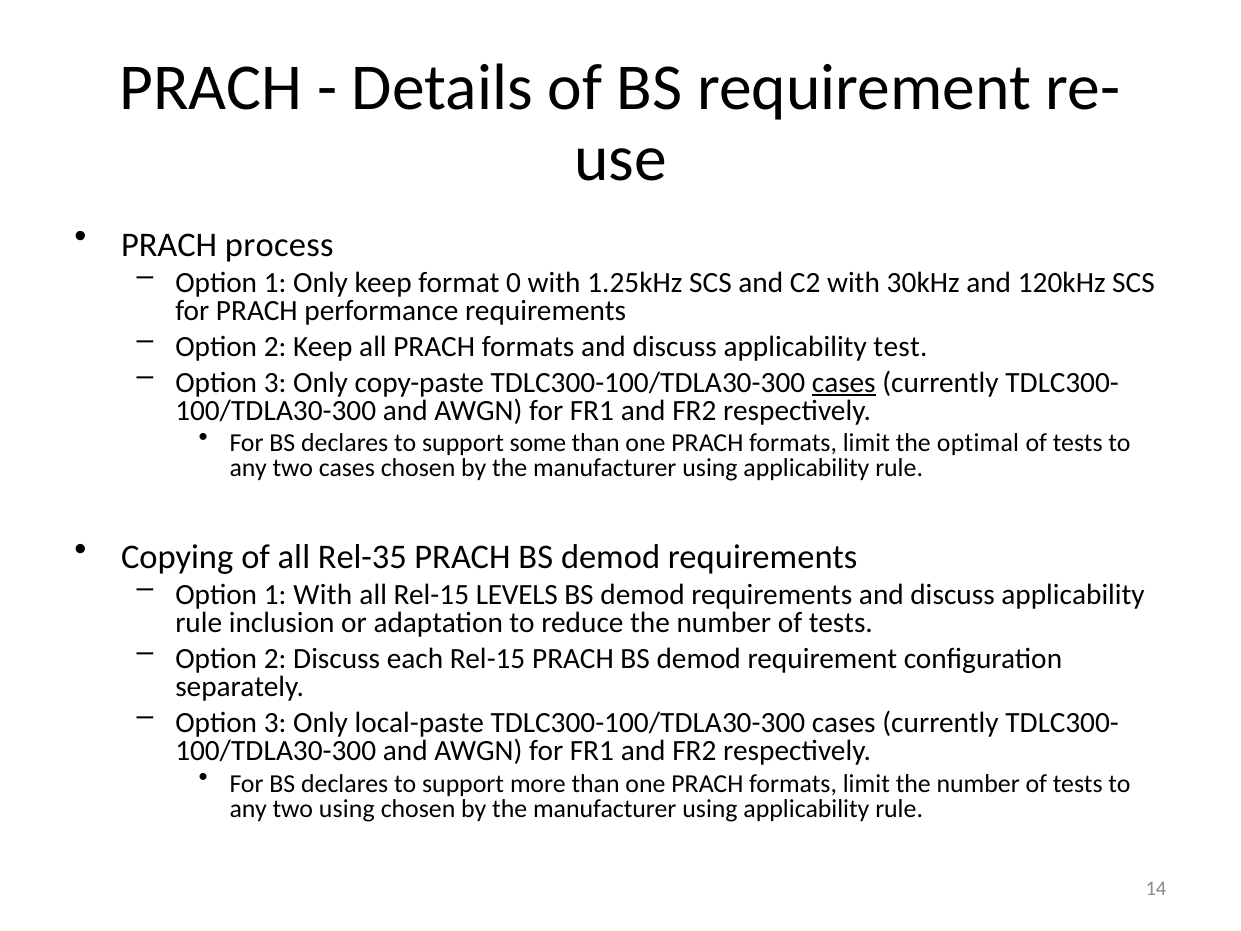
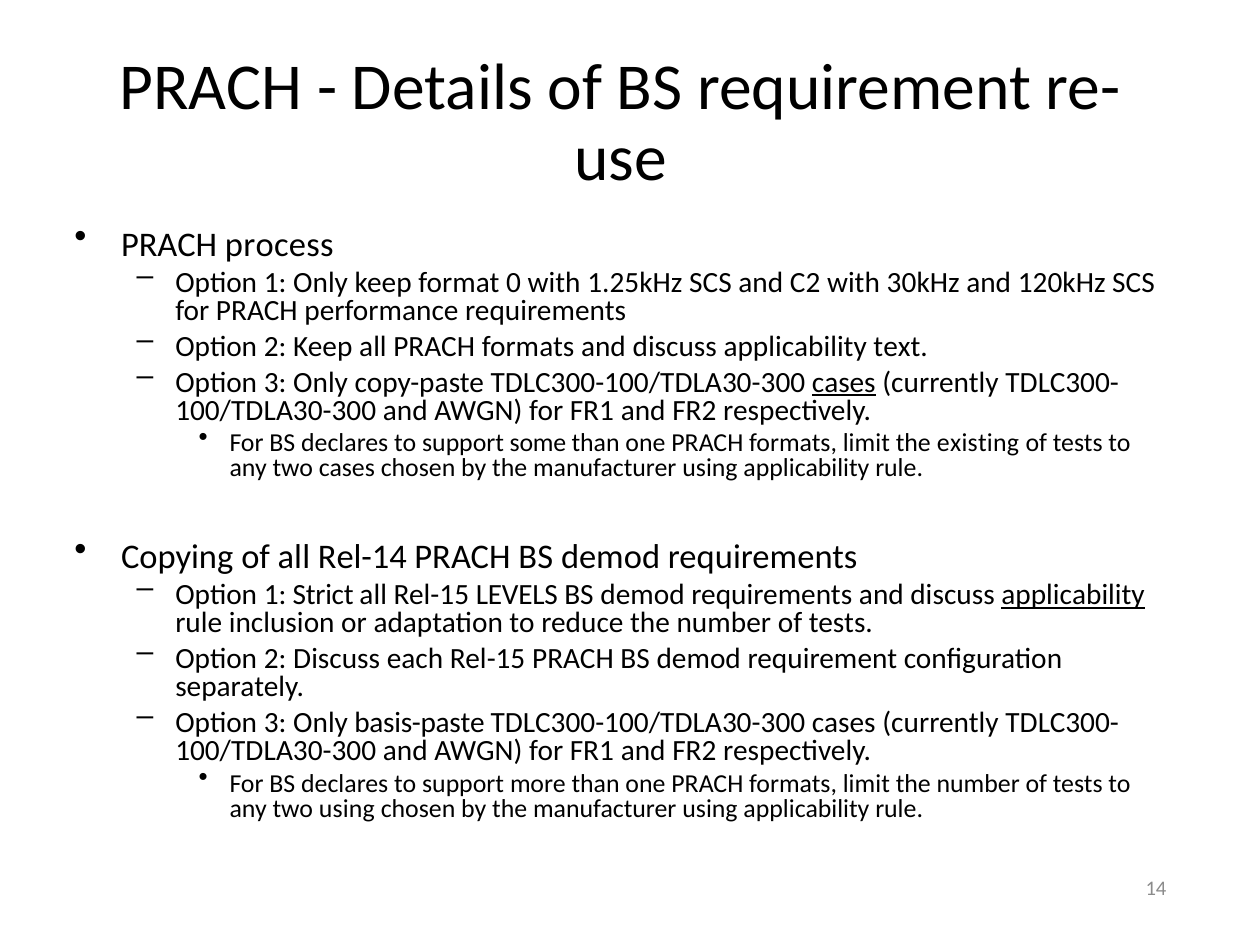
test: test -> text
optimal: optimal -> existing
Rel-35: Rel-35 -> Rel-14
1 With: With -> Strict
applicability at (1073, 595) underline: none -> present
local-paste: local-paste -> basis-paste
